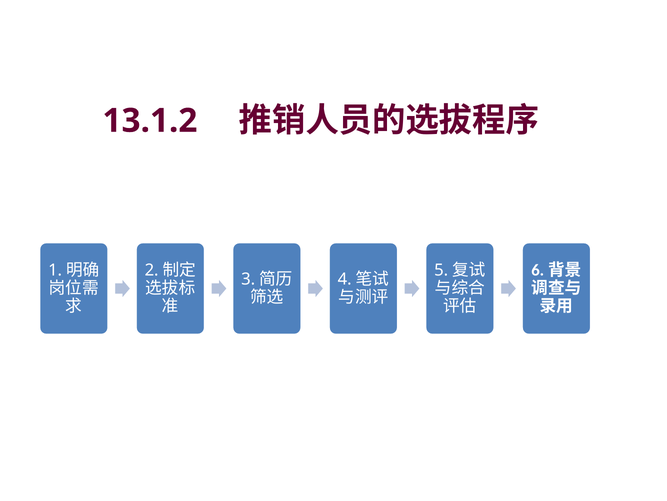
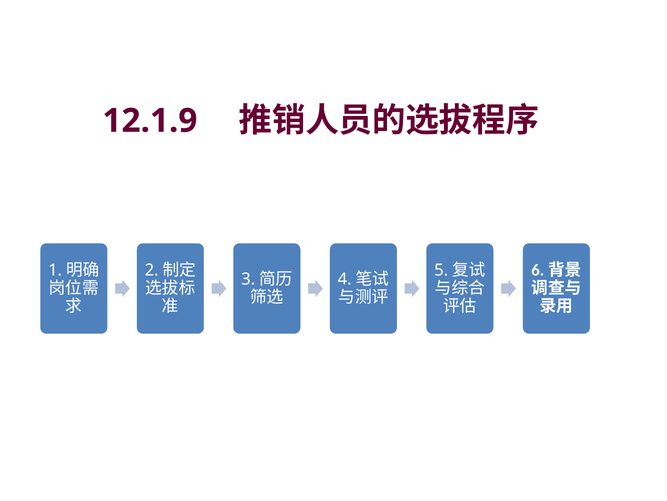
13.1.2: 13.1.2 -> 12.1.9
